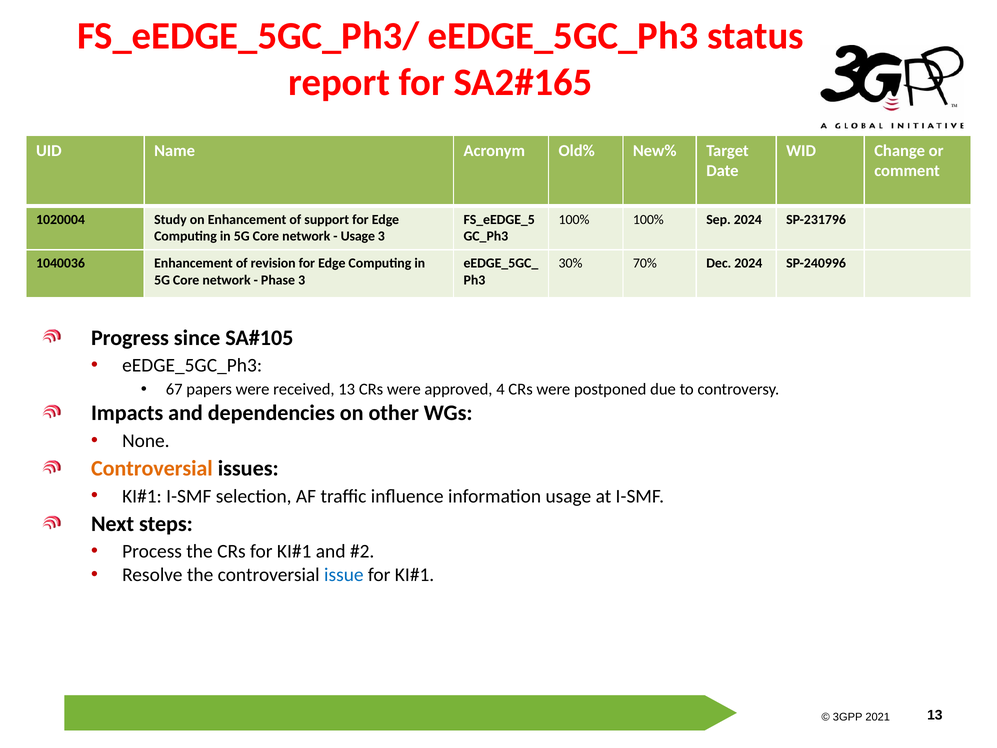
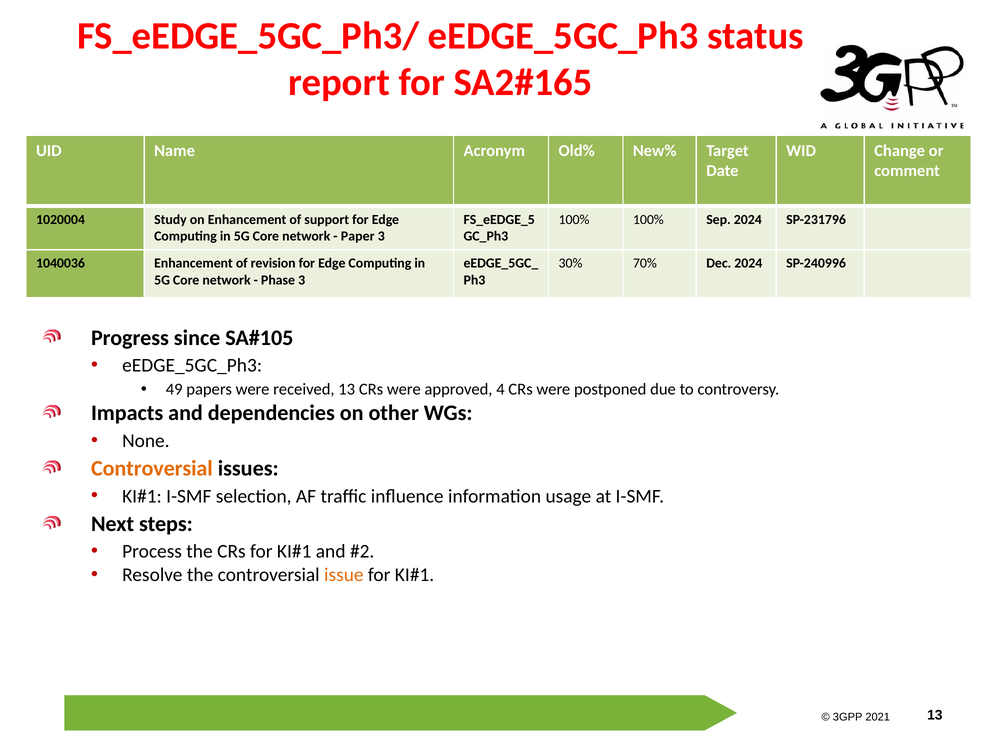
Usage at (358, 236): Usage -> Paper
67: 67 -> 49
issue colour: blue -> orange
